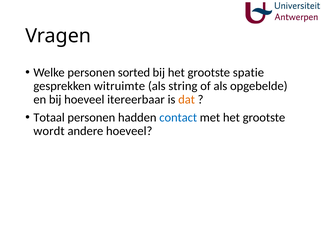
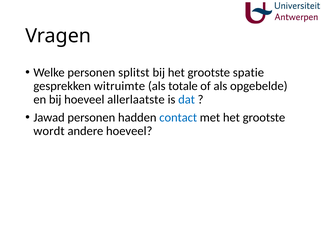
sorted: sorted -> splitst
string: string -> totale
itereerbaar: itereerbaar -> allerlaatste
dat colour: orange -> blue
Totaal: Totaal -> Jawad
